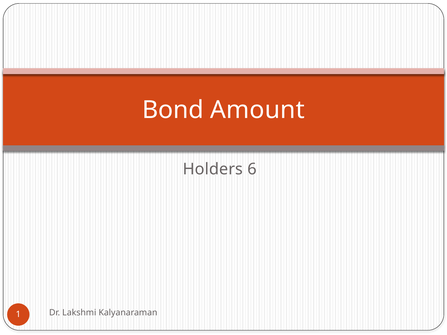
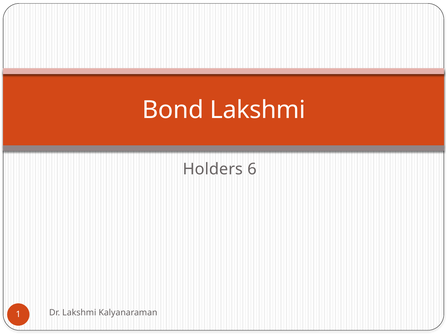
Bond Amount: Amount -> Lakshmi
